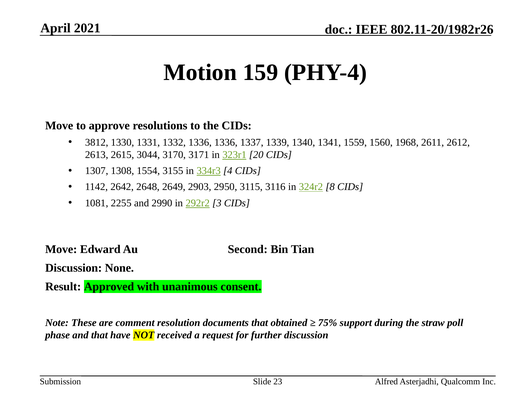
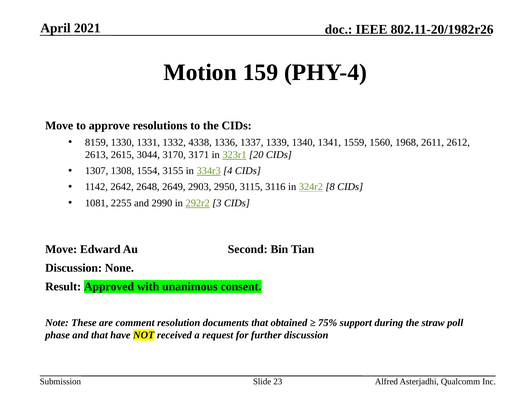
3812: 3812 -> 8159
1332 1336: 1336 -> 4338
